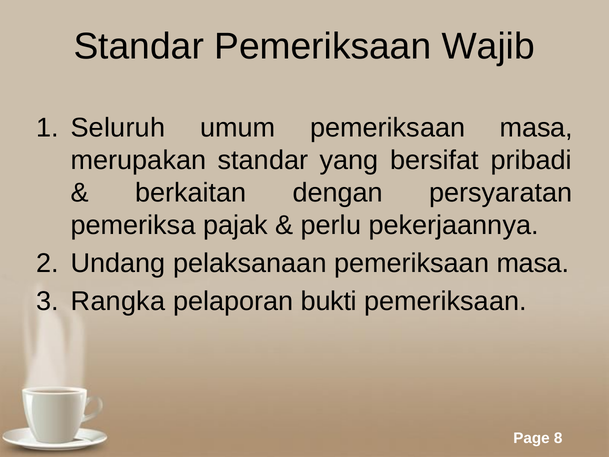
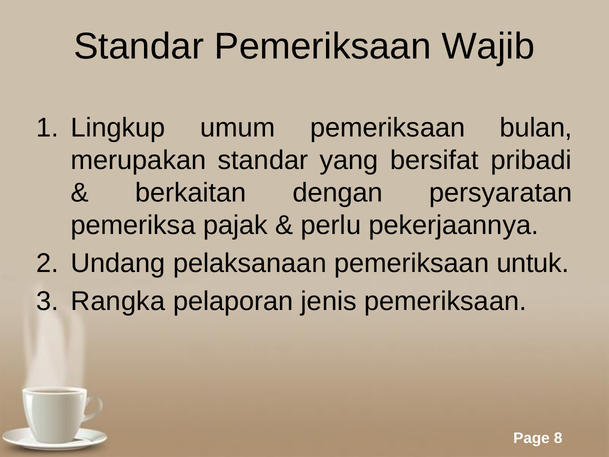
Seluruh: Seluruh -> Lingkup
umum pemeriksaan masa: masa -> bulan
pelaksanaan pemeriksaan masa: masa -> untuk
bukti: bukti -> jenis
